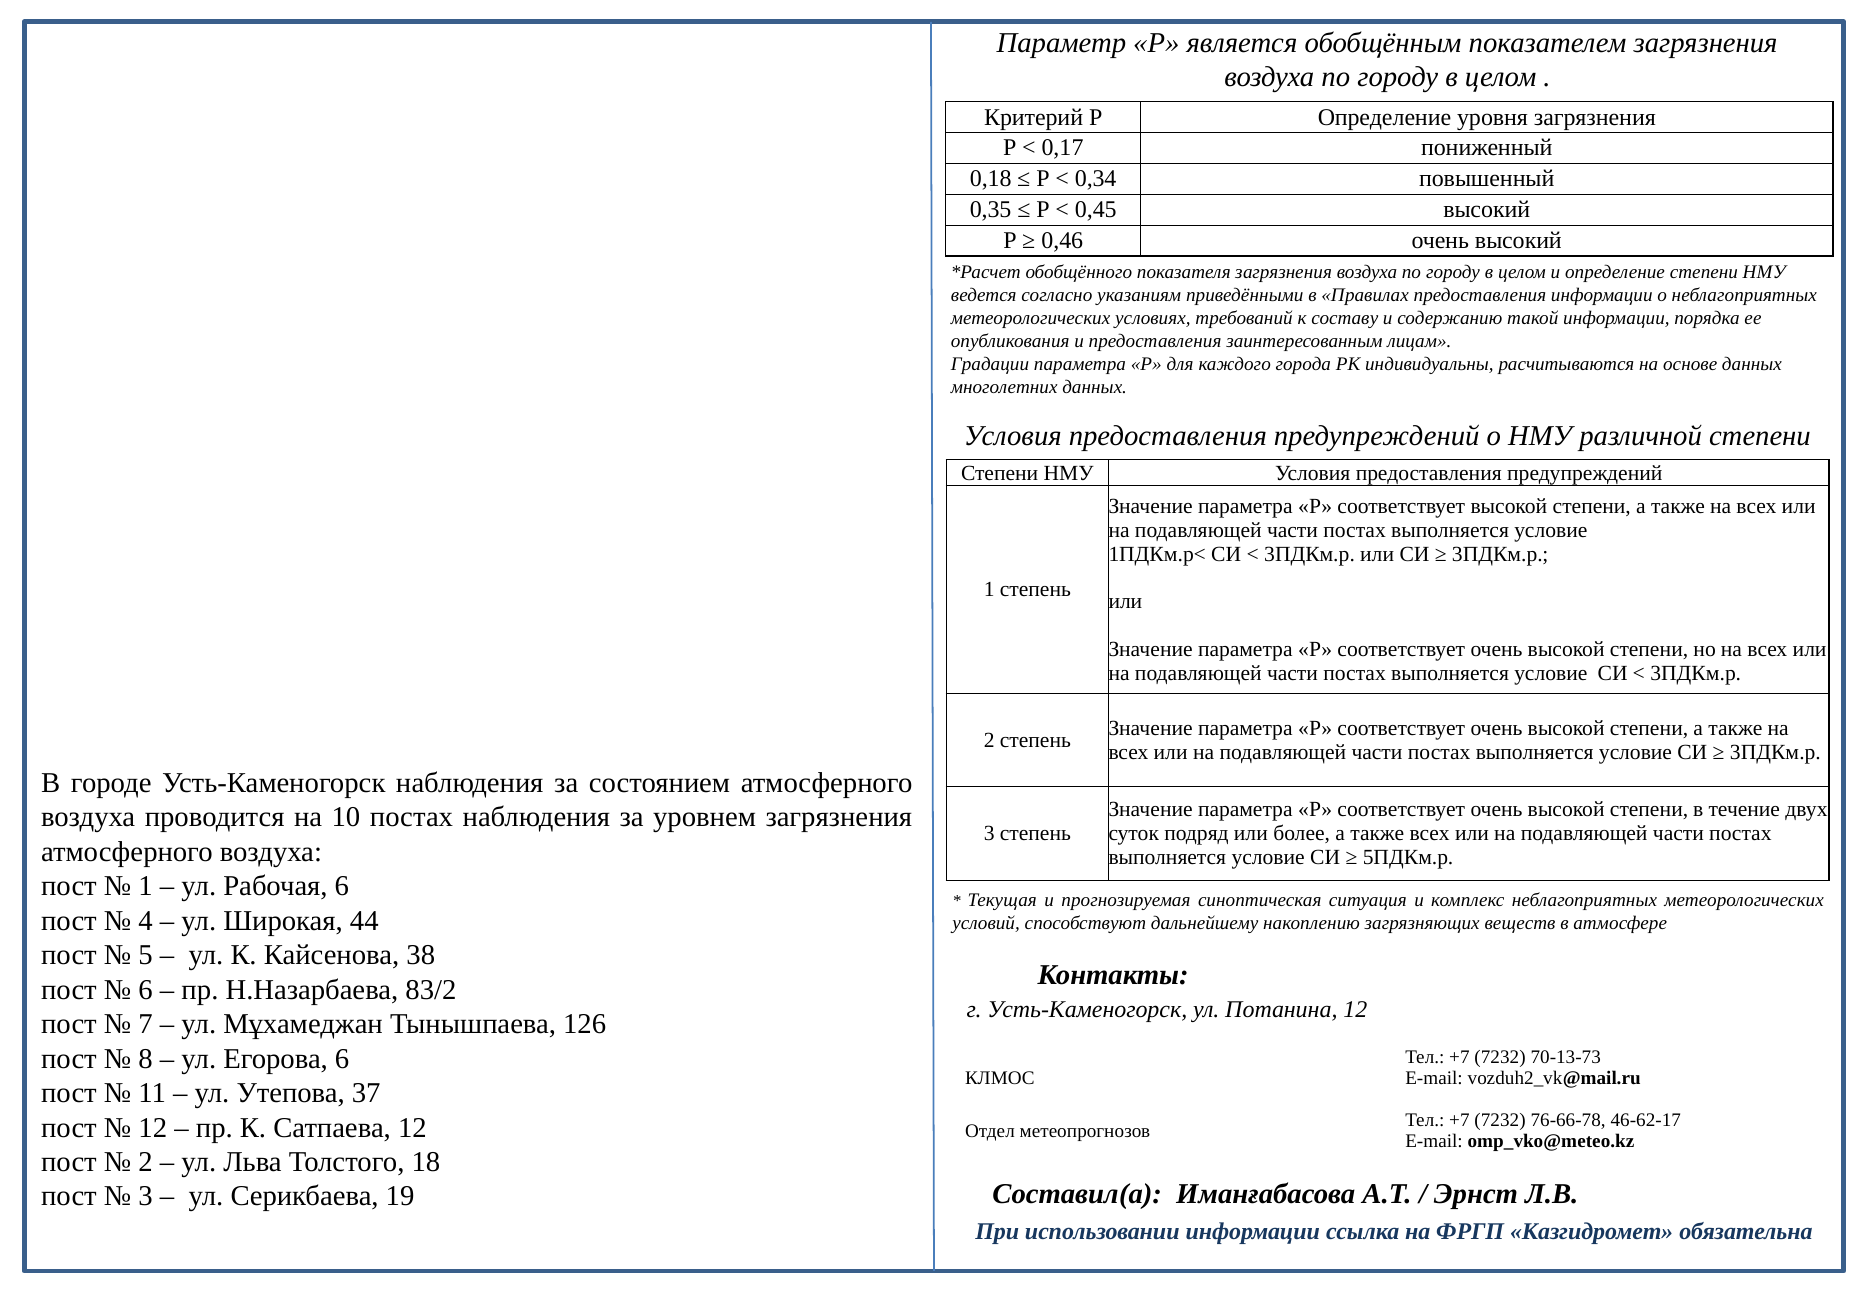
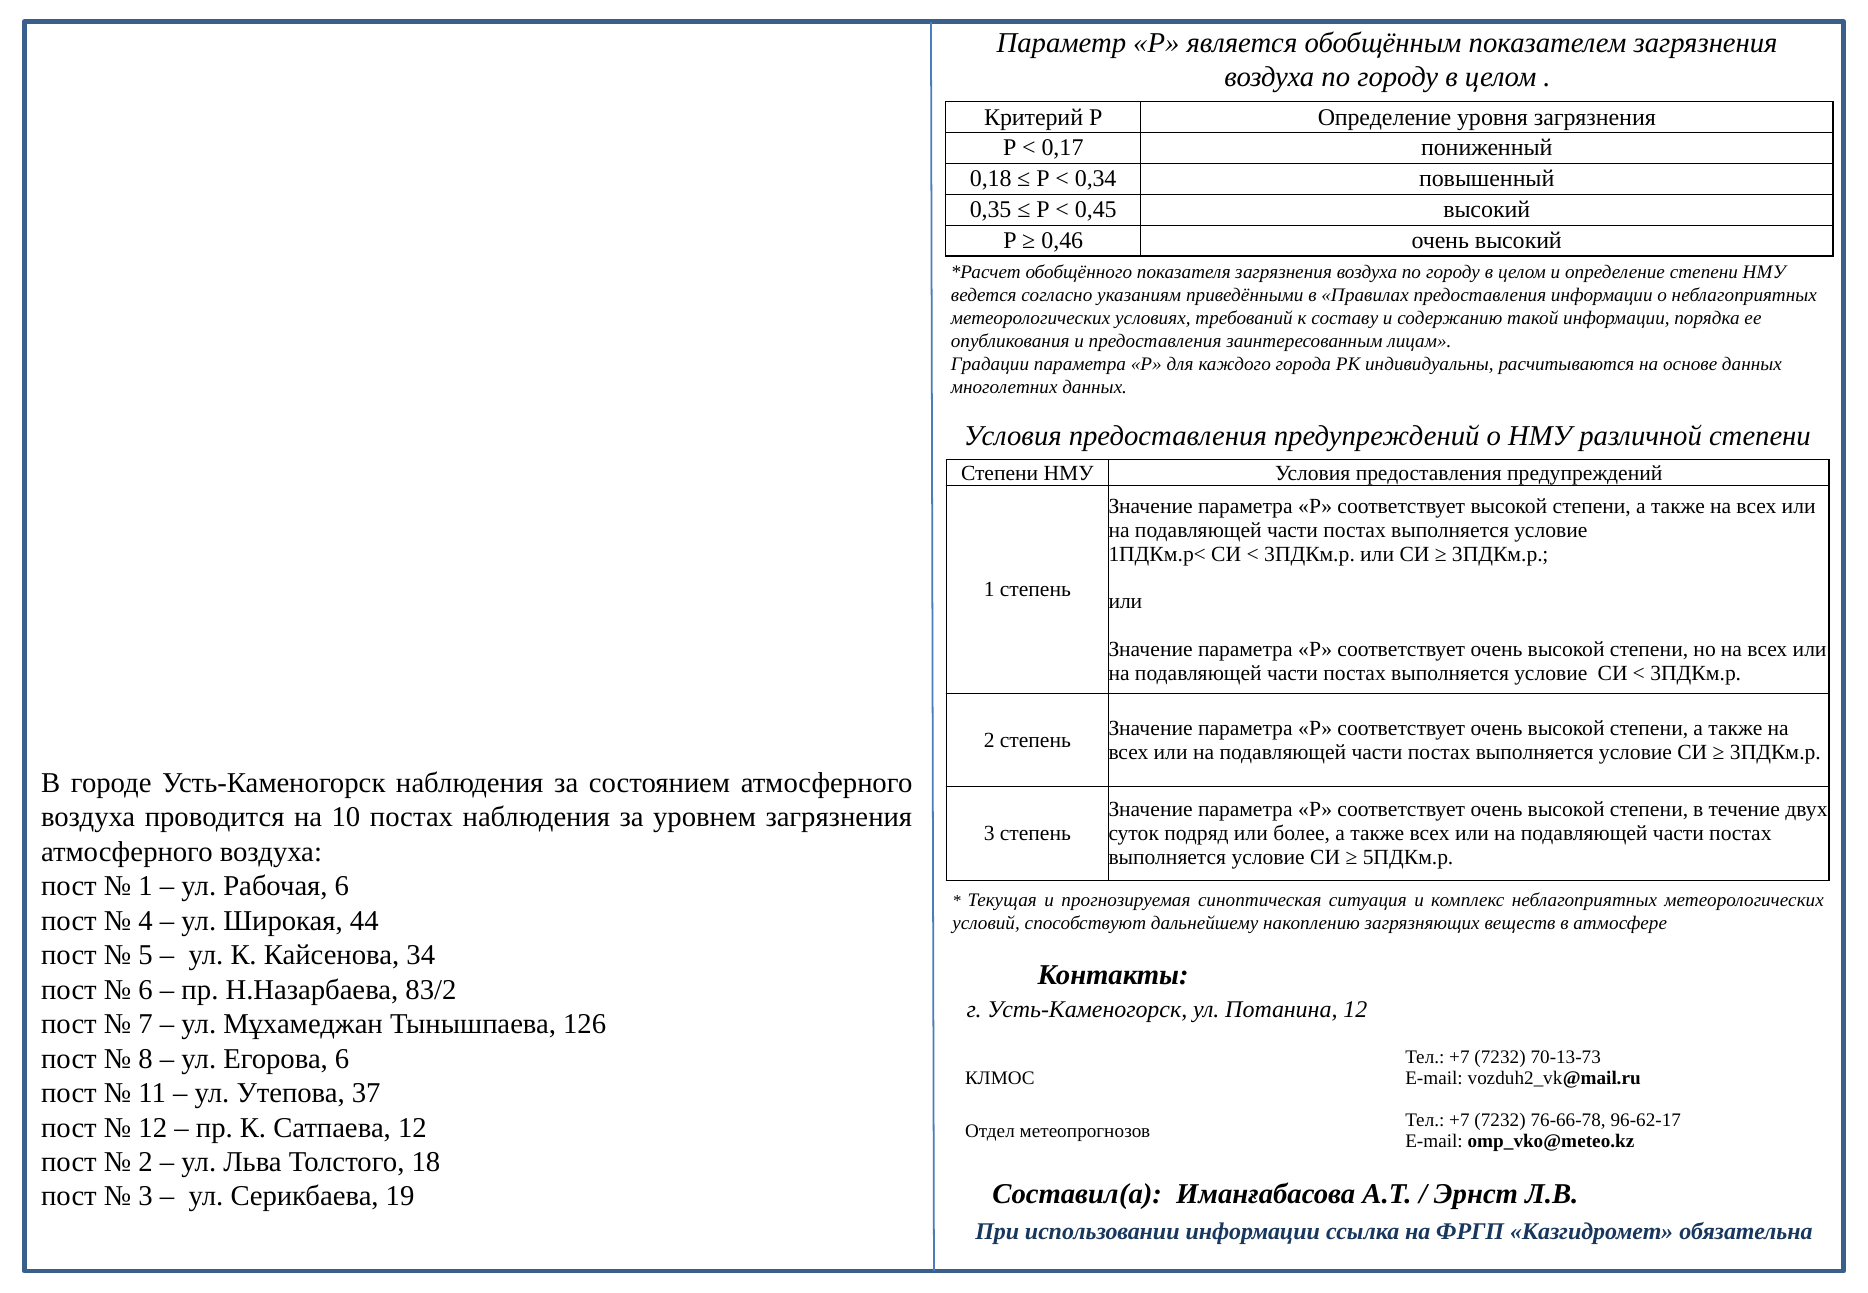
38: 38 -> 34
46-62-17: 46-62-17 -> 96-62-17
